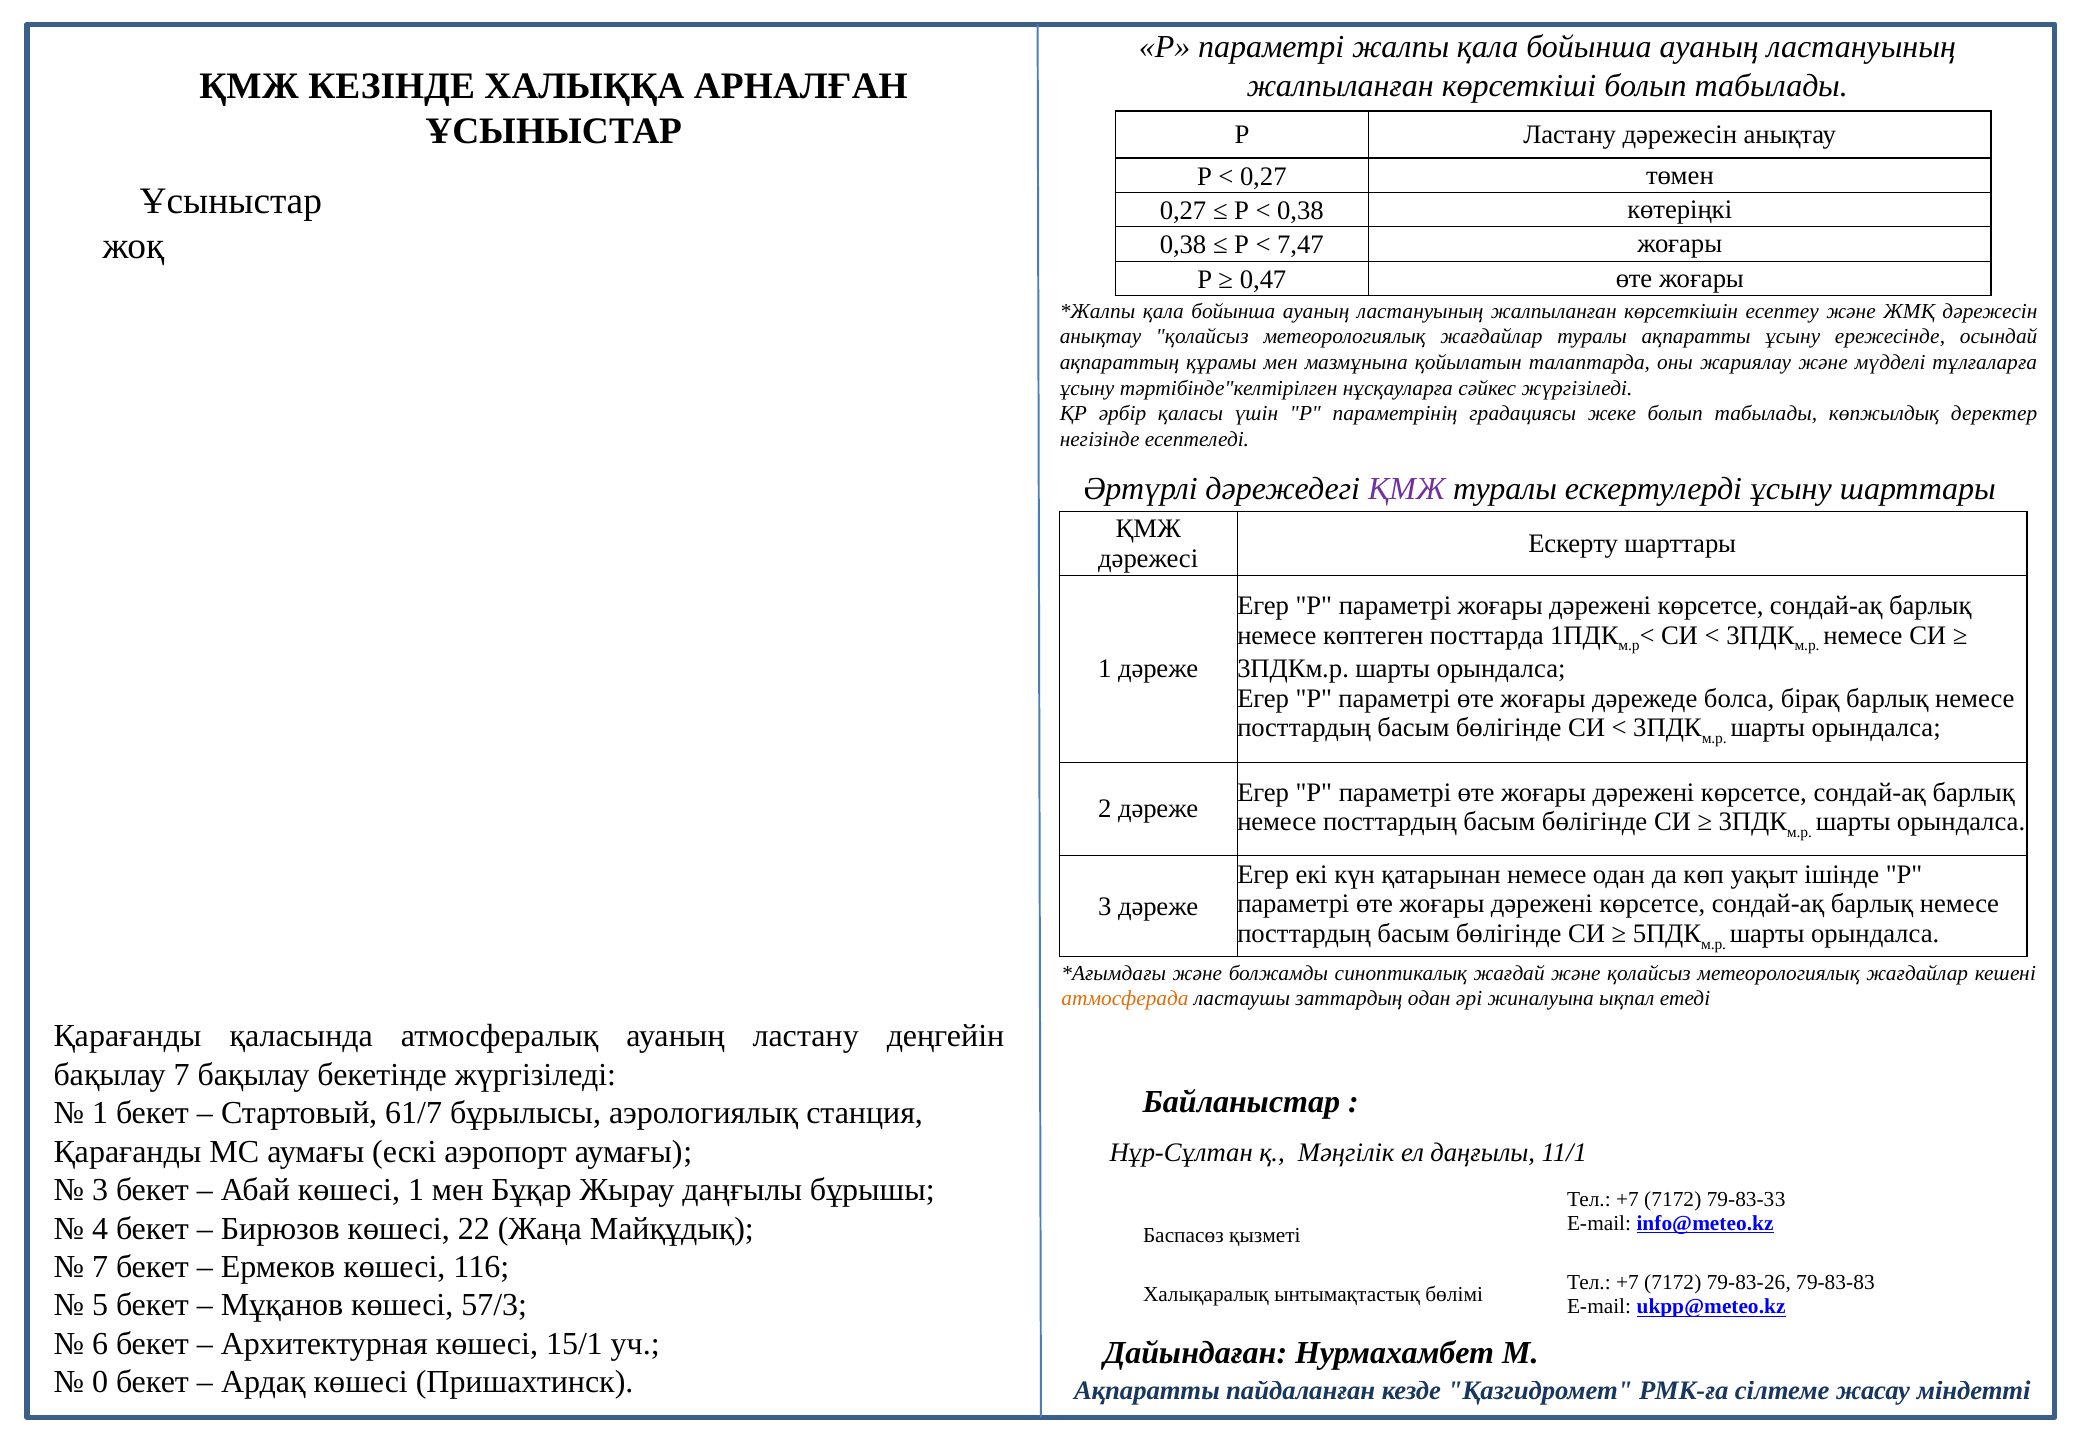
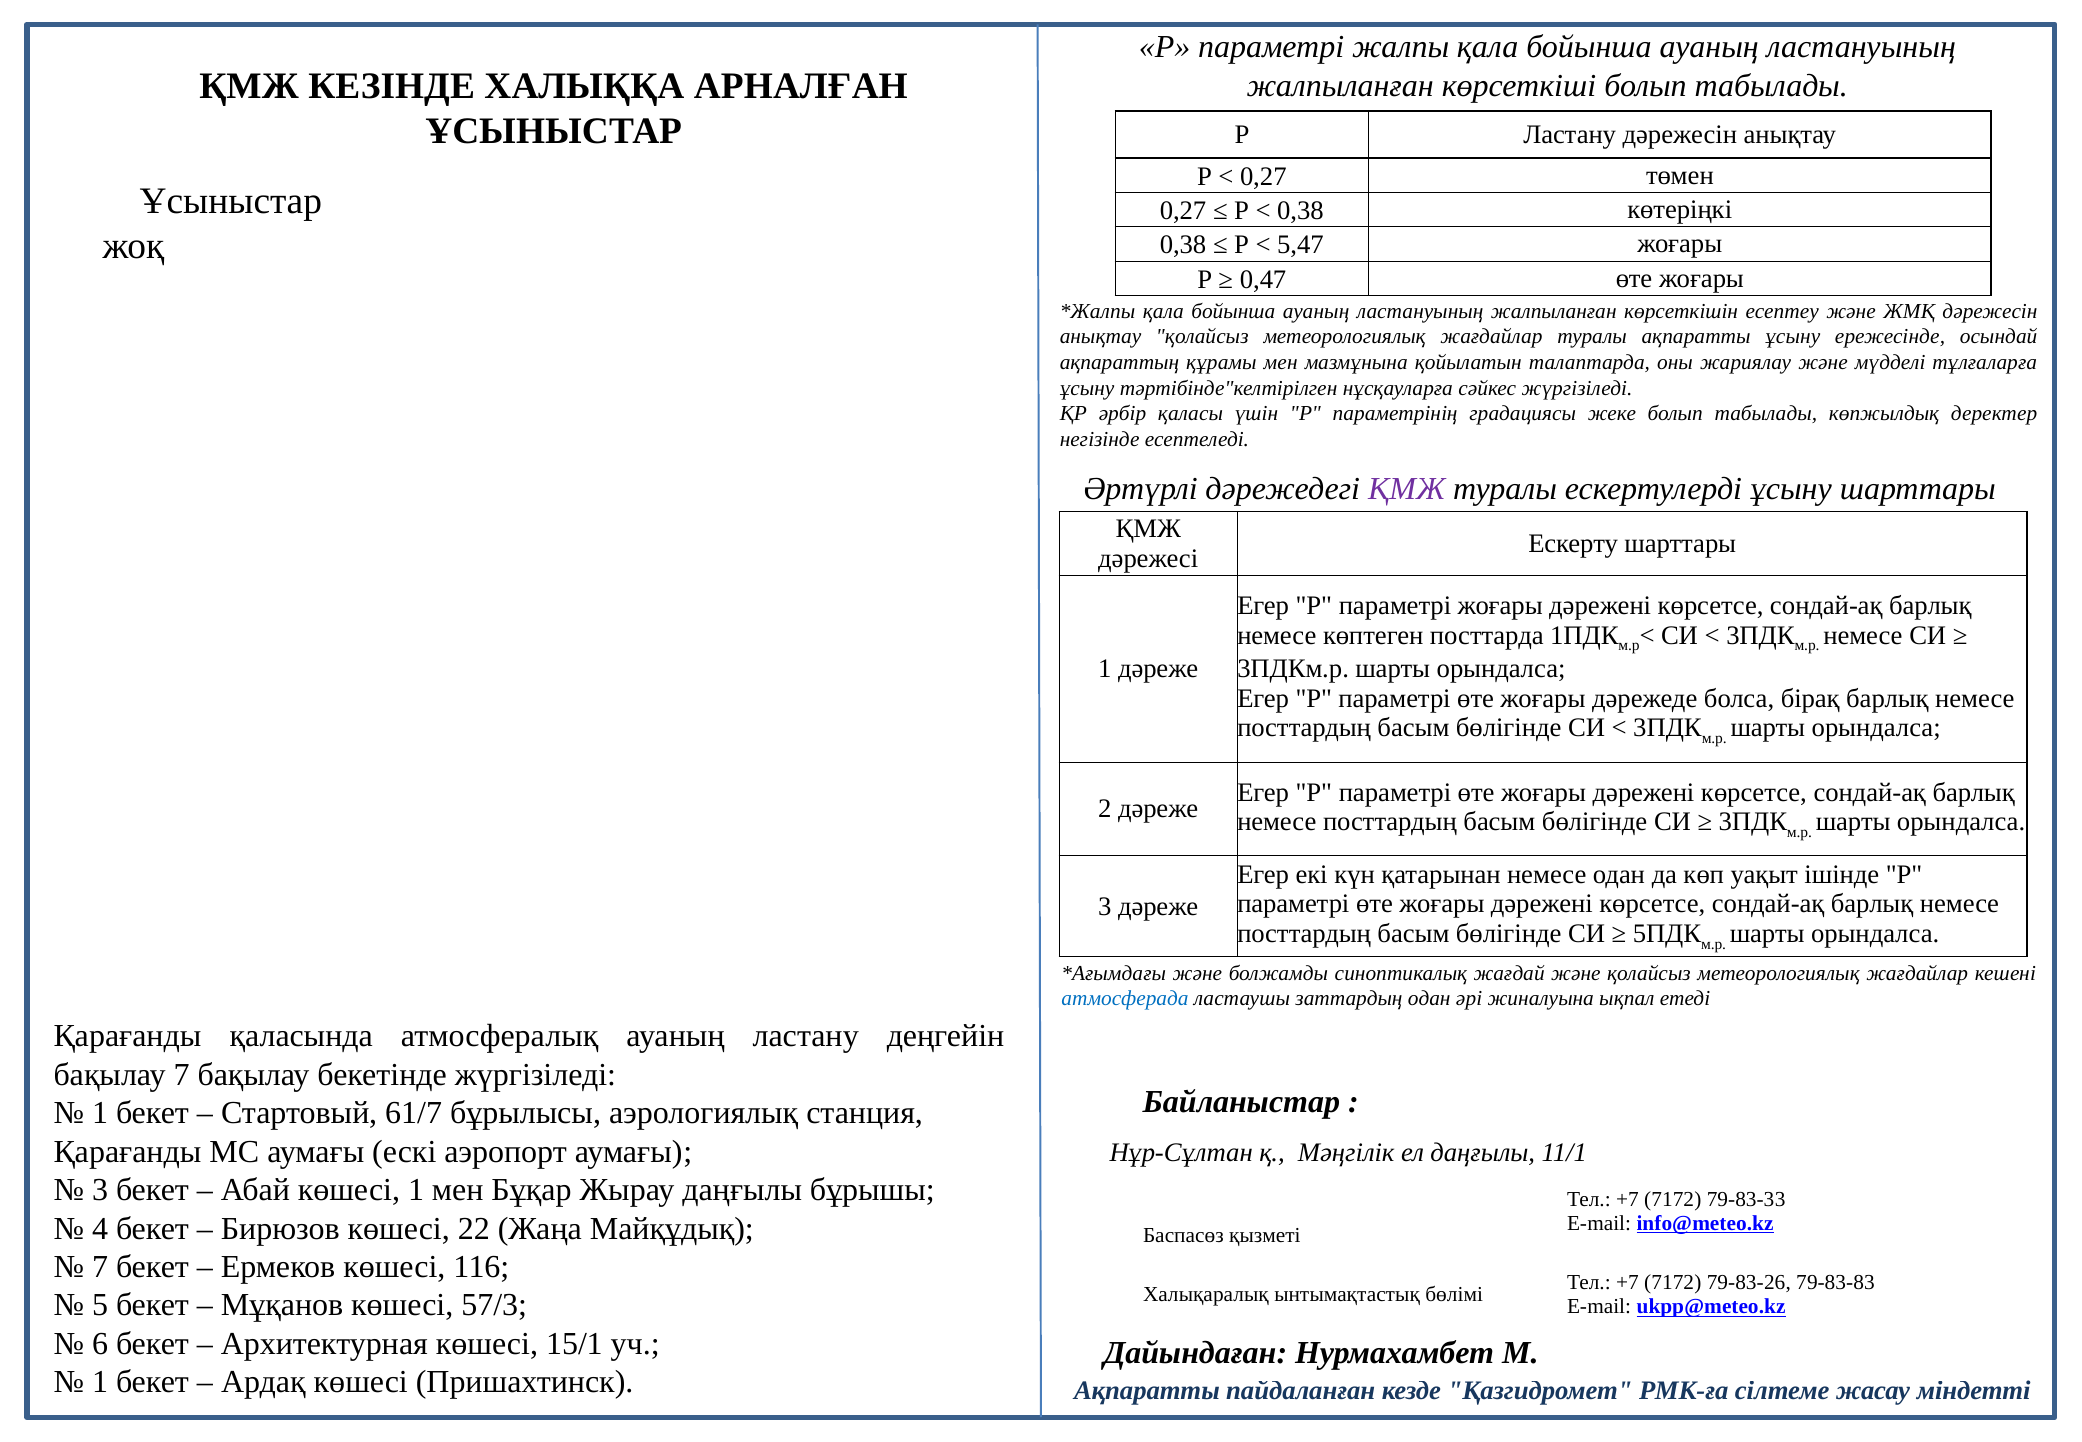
7,47: 7,47 -> 5,47
атмосферада colour: orange -> blue
0 at (100, 1382): 0 -> 1
